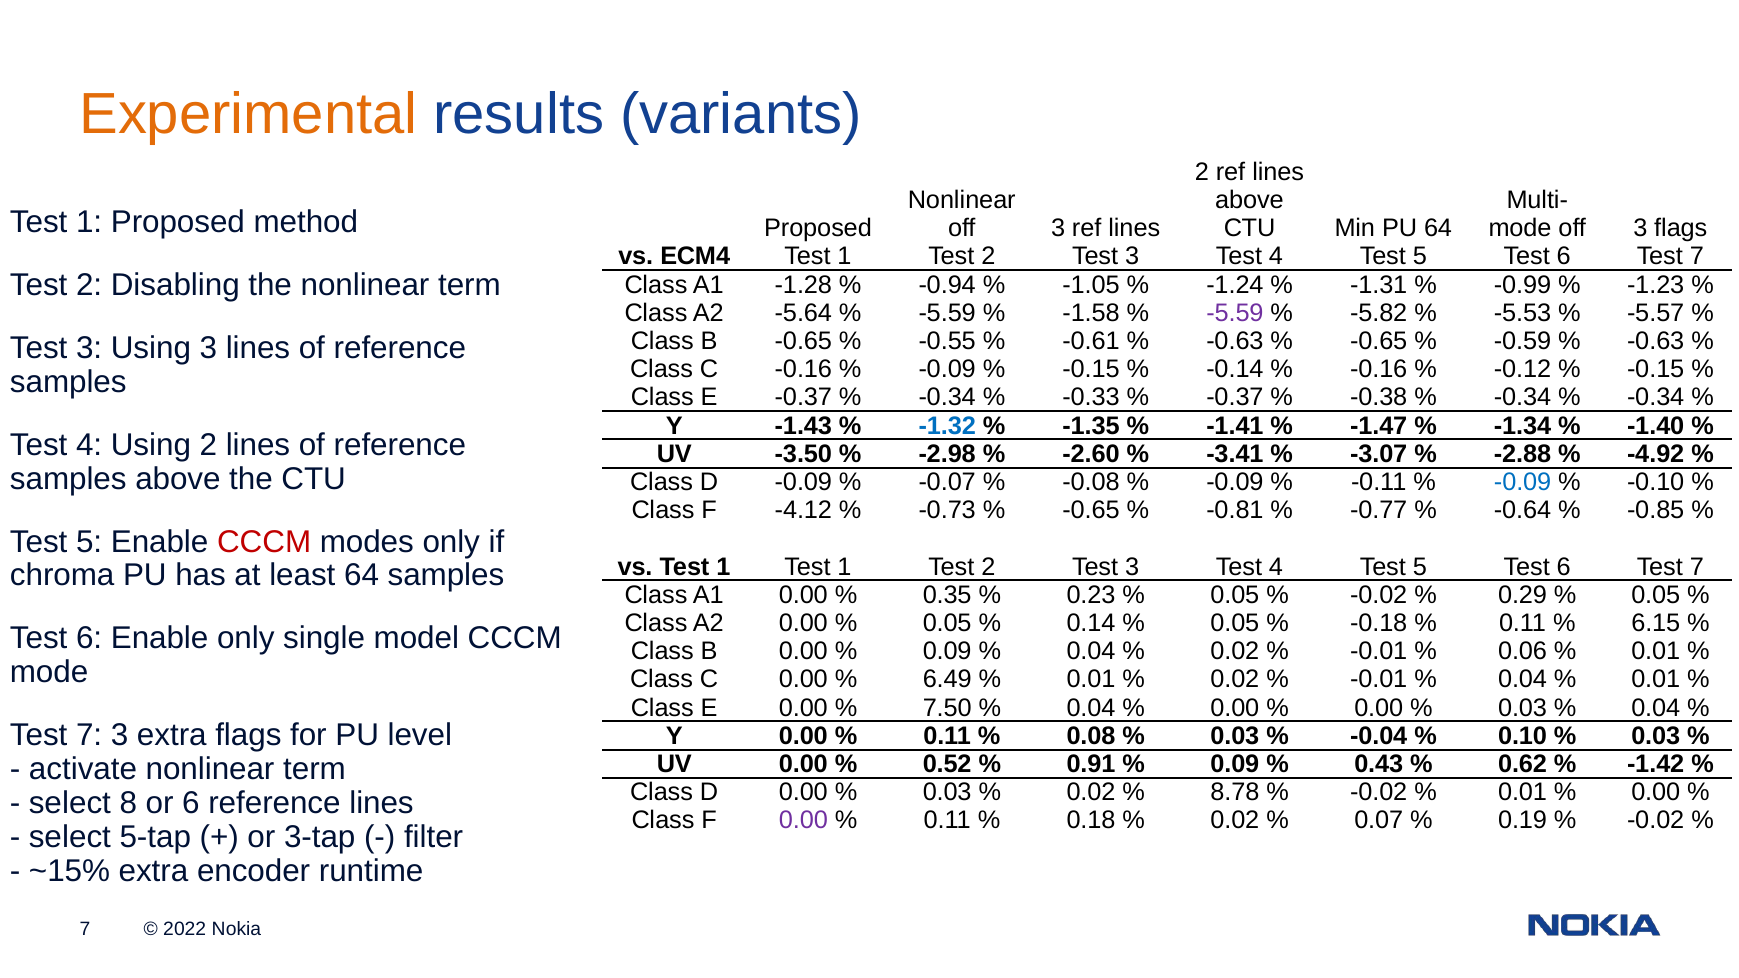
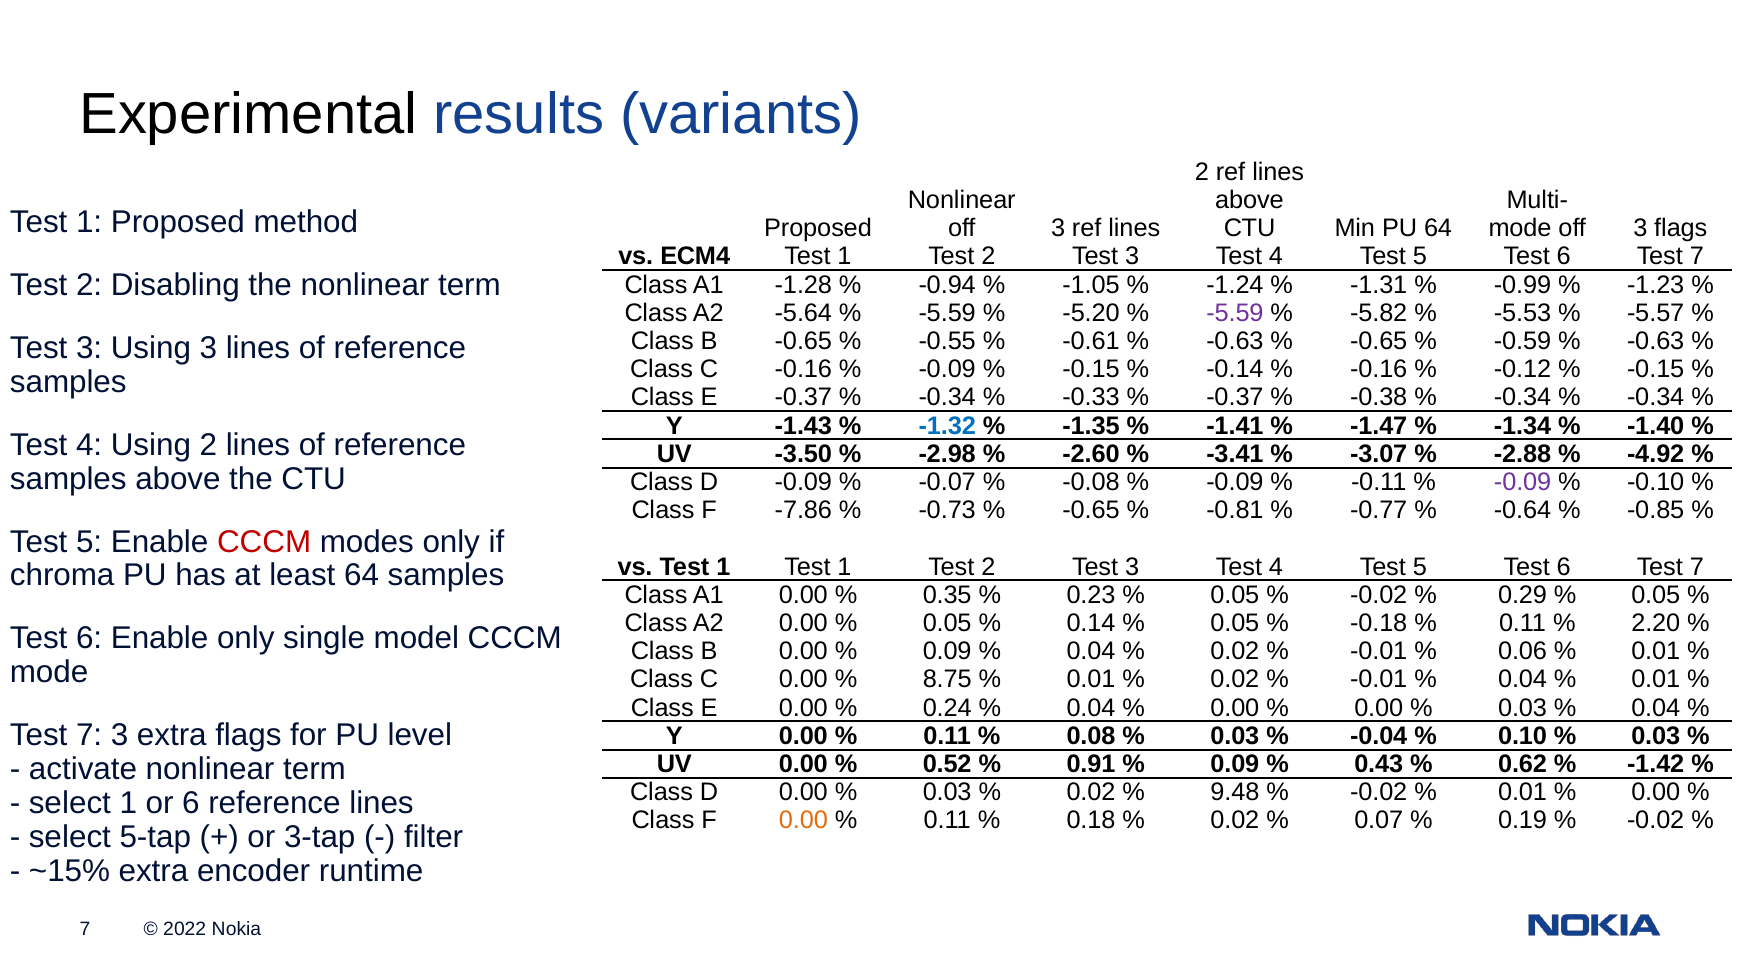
Experimental colour: orange -> black
-1.58: -1.58 -> -5.20
-0.09 at (1523, 482) colour: blue -> purple
-4.12: -4.12 -> -7.86
6.15: 6.15 -> 2.20
6.49: 6.49 -> 8.75
7.50: 7.50 -> 0.24
8.78: 8.78 -> 9.48
select 8: 8 -> 1
0.00 at (803, 821) colour: purple -> orange
